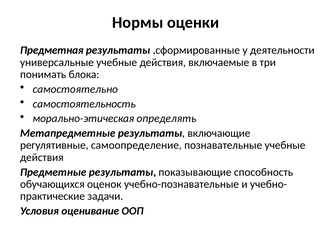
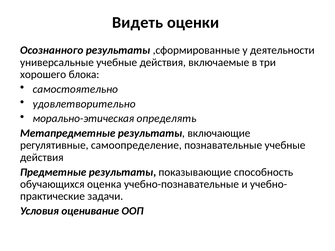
Нормы: Нормы -> Видеть
Предметная: Предметная -> Осознанного
понимать: понимать -> хорошего
самостоятельность: самостоятельность -> удовлетворительно
оценок: оценок -> оценка
